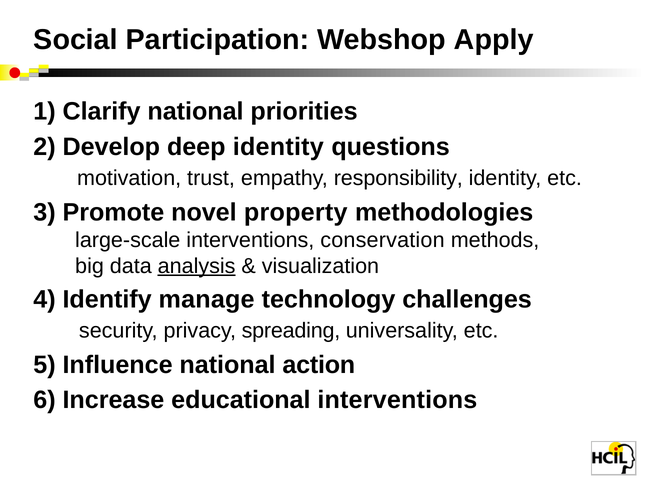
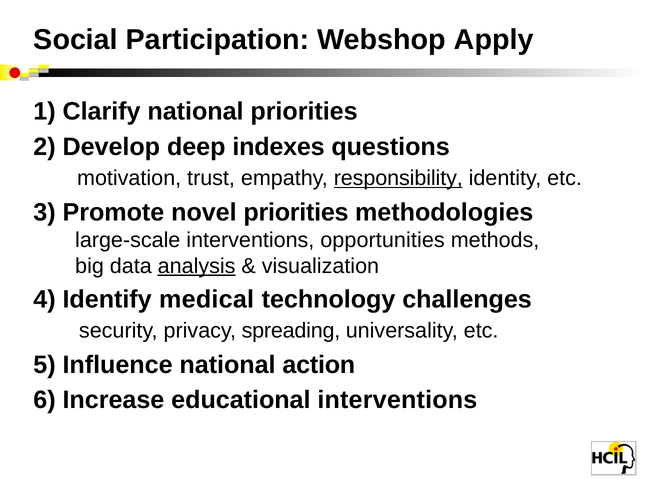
deep identity: identity -> indexes
responsibility underline: none -> present
novel property: property -> priorities
conservation: conservation -> opportunities
manage: manage -> medical
